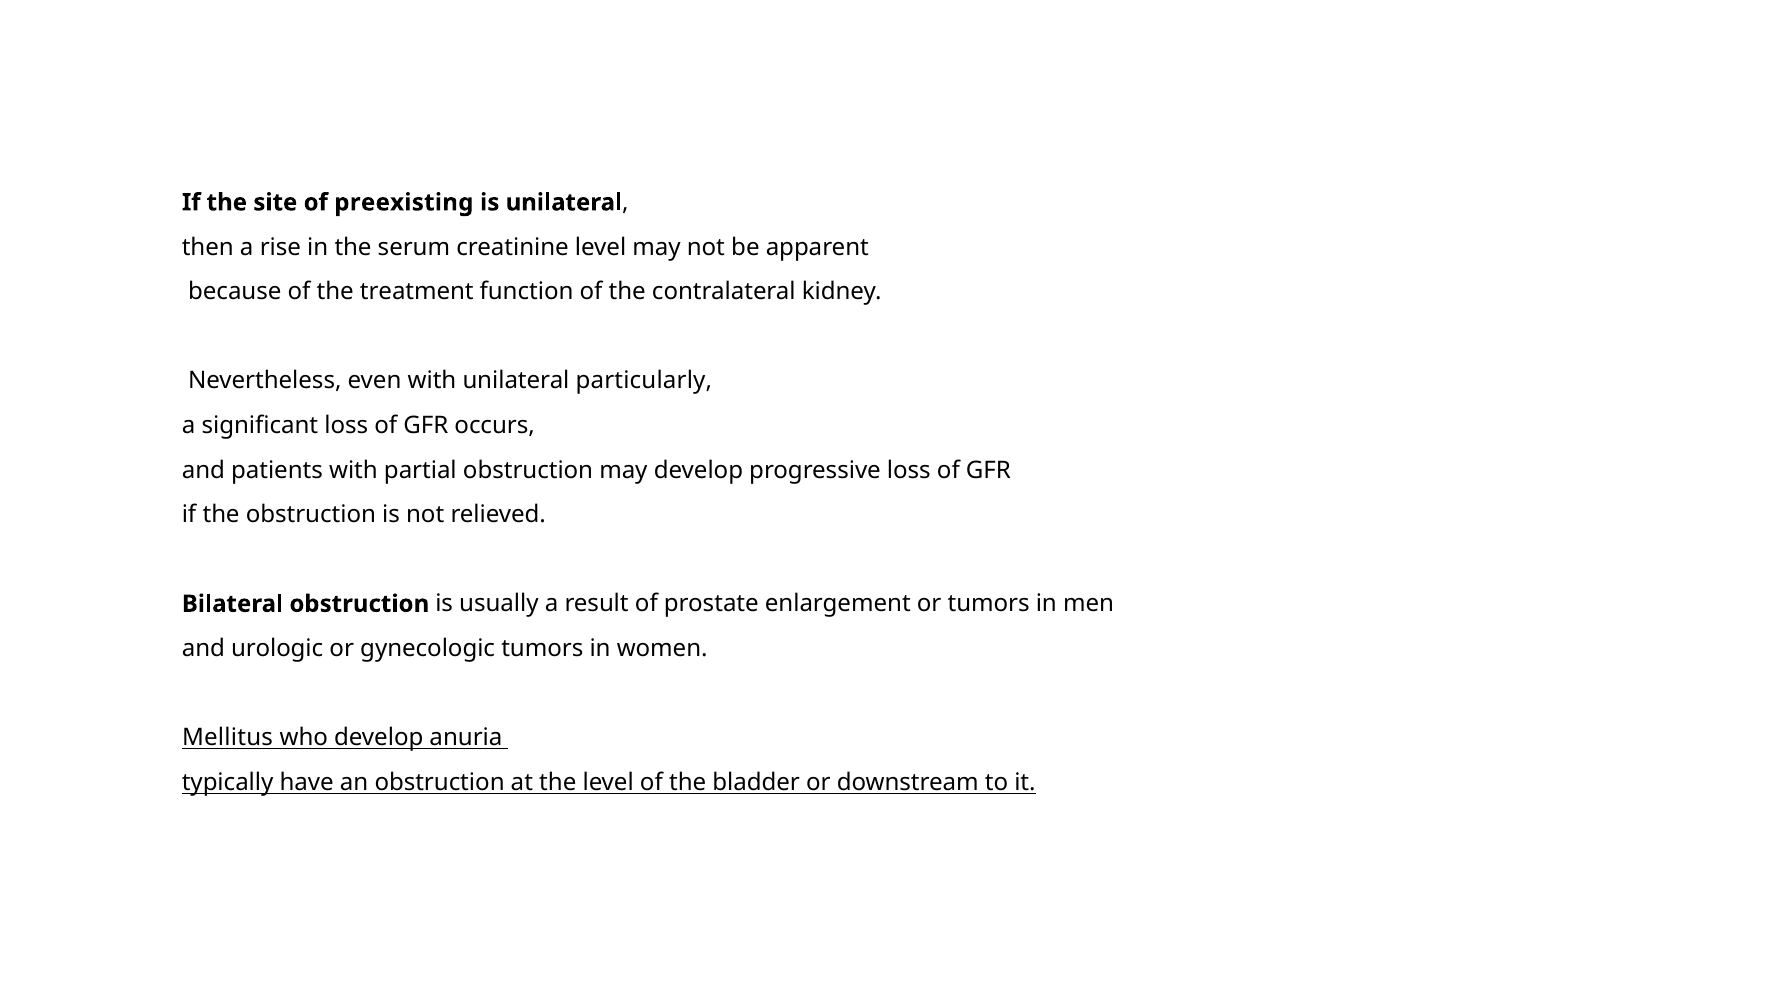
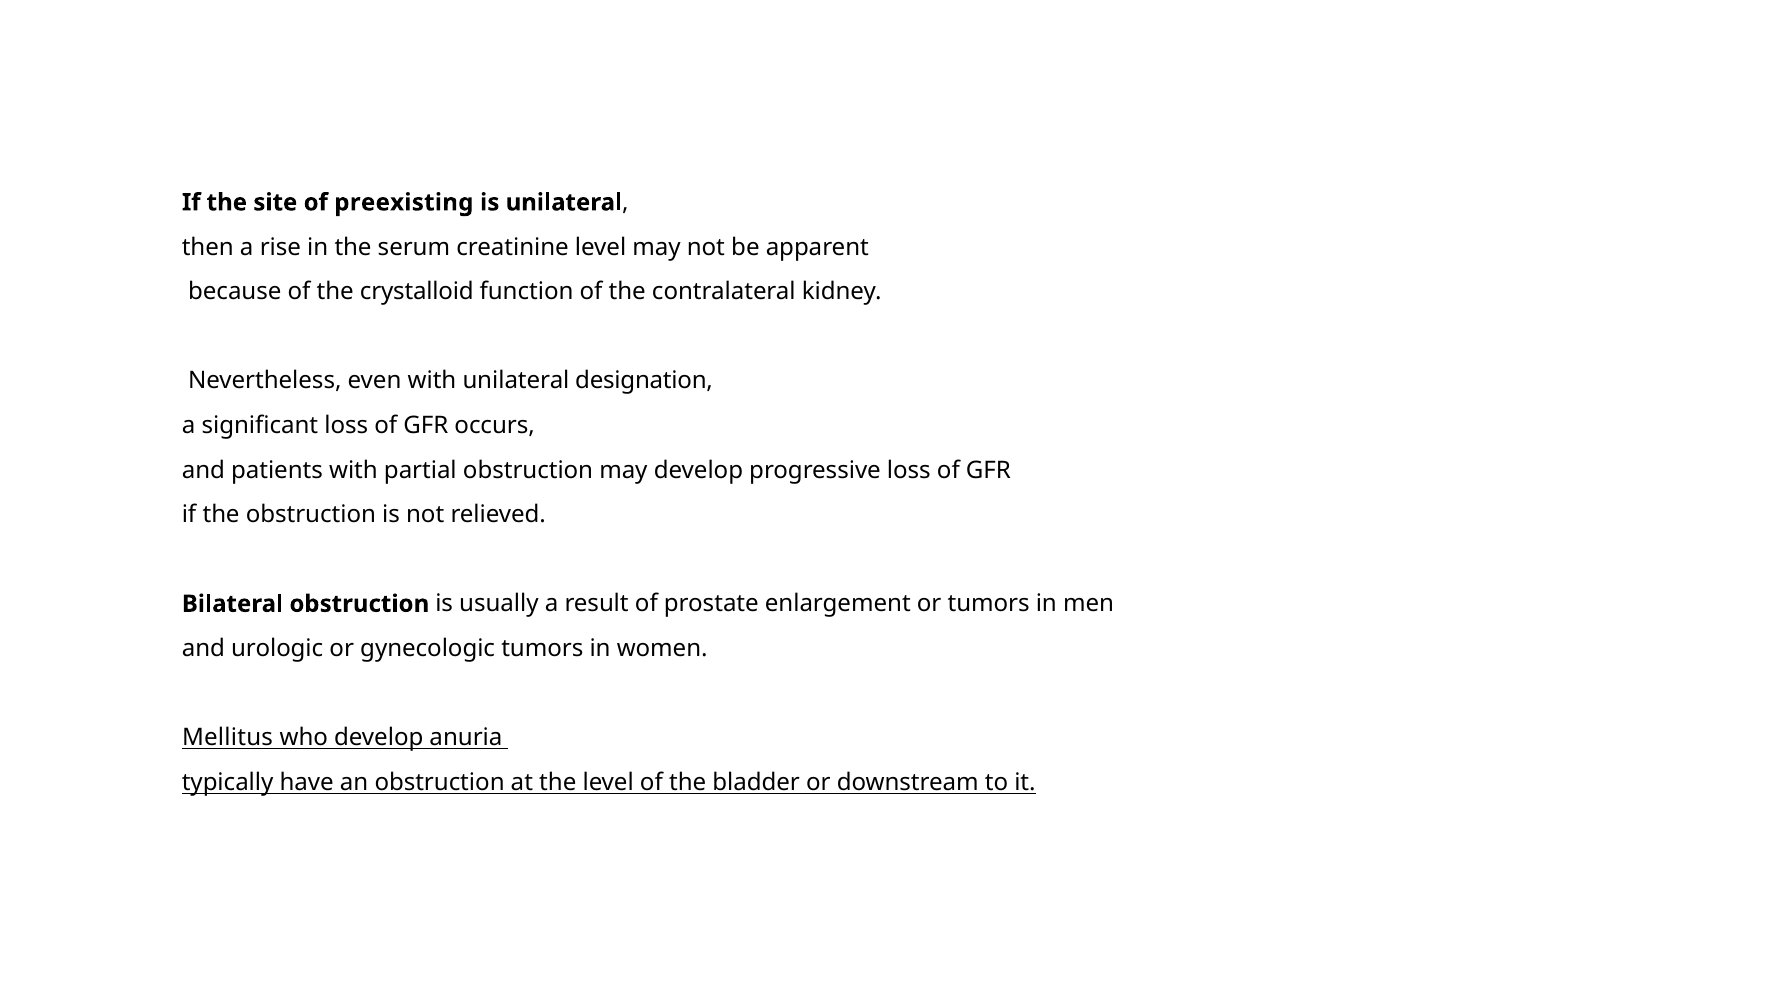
treatment: treatment -> crystalloid
particularly: particularly -> designation
